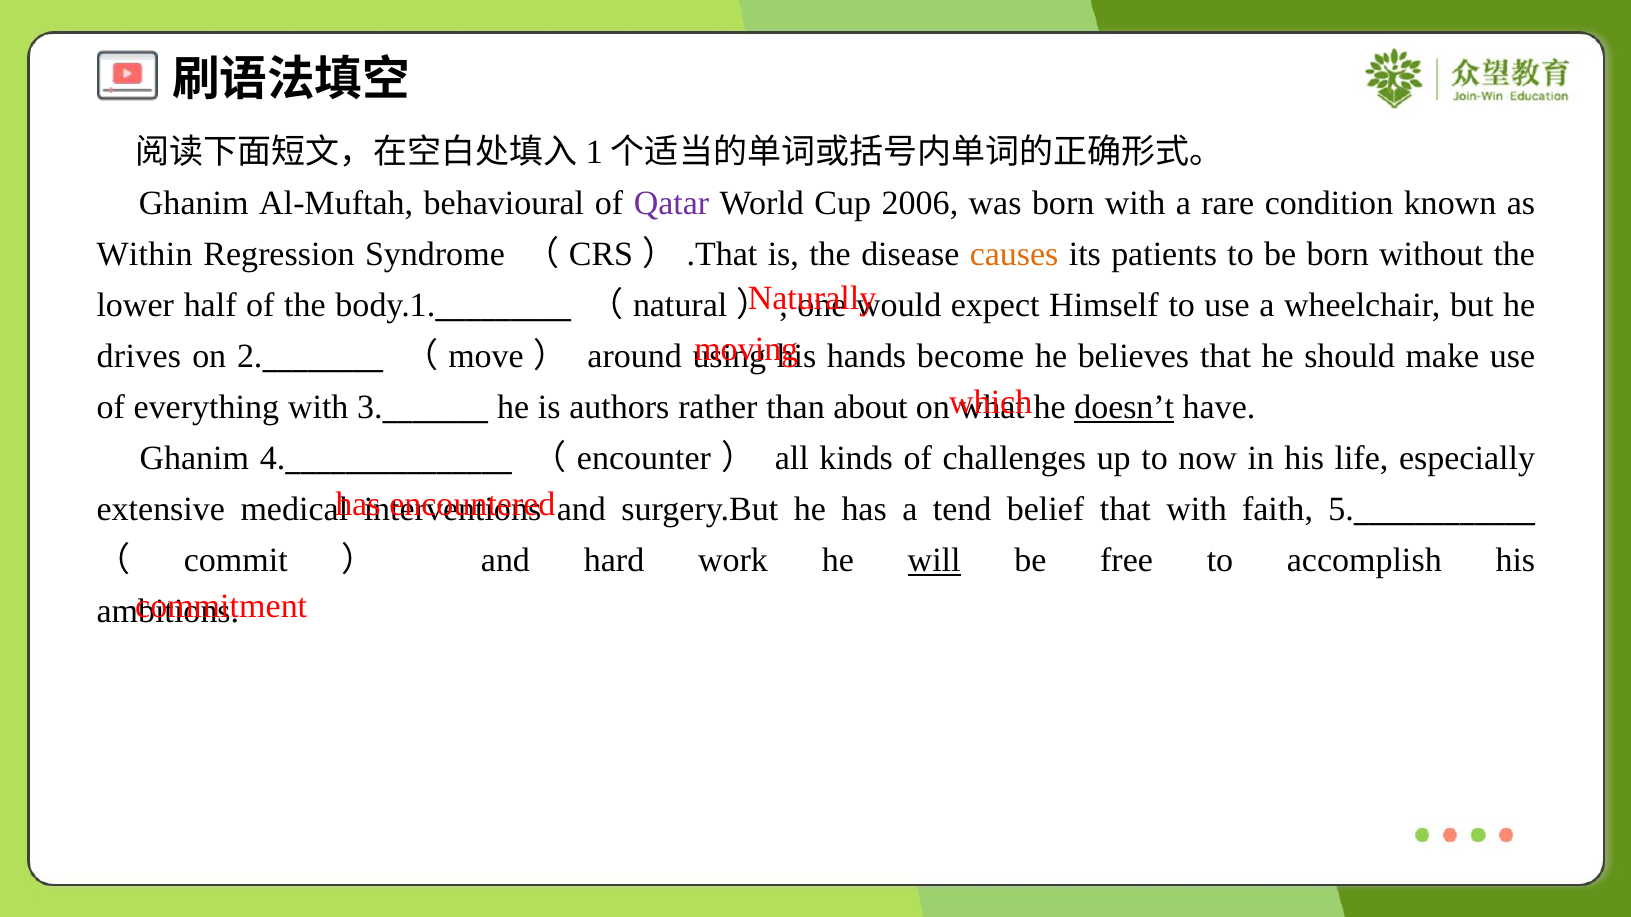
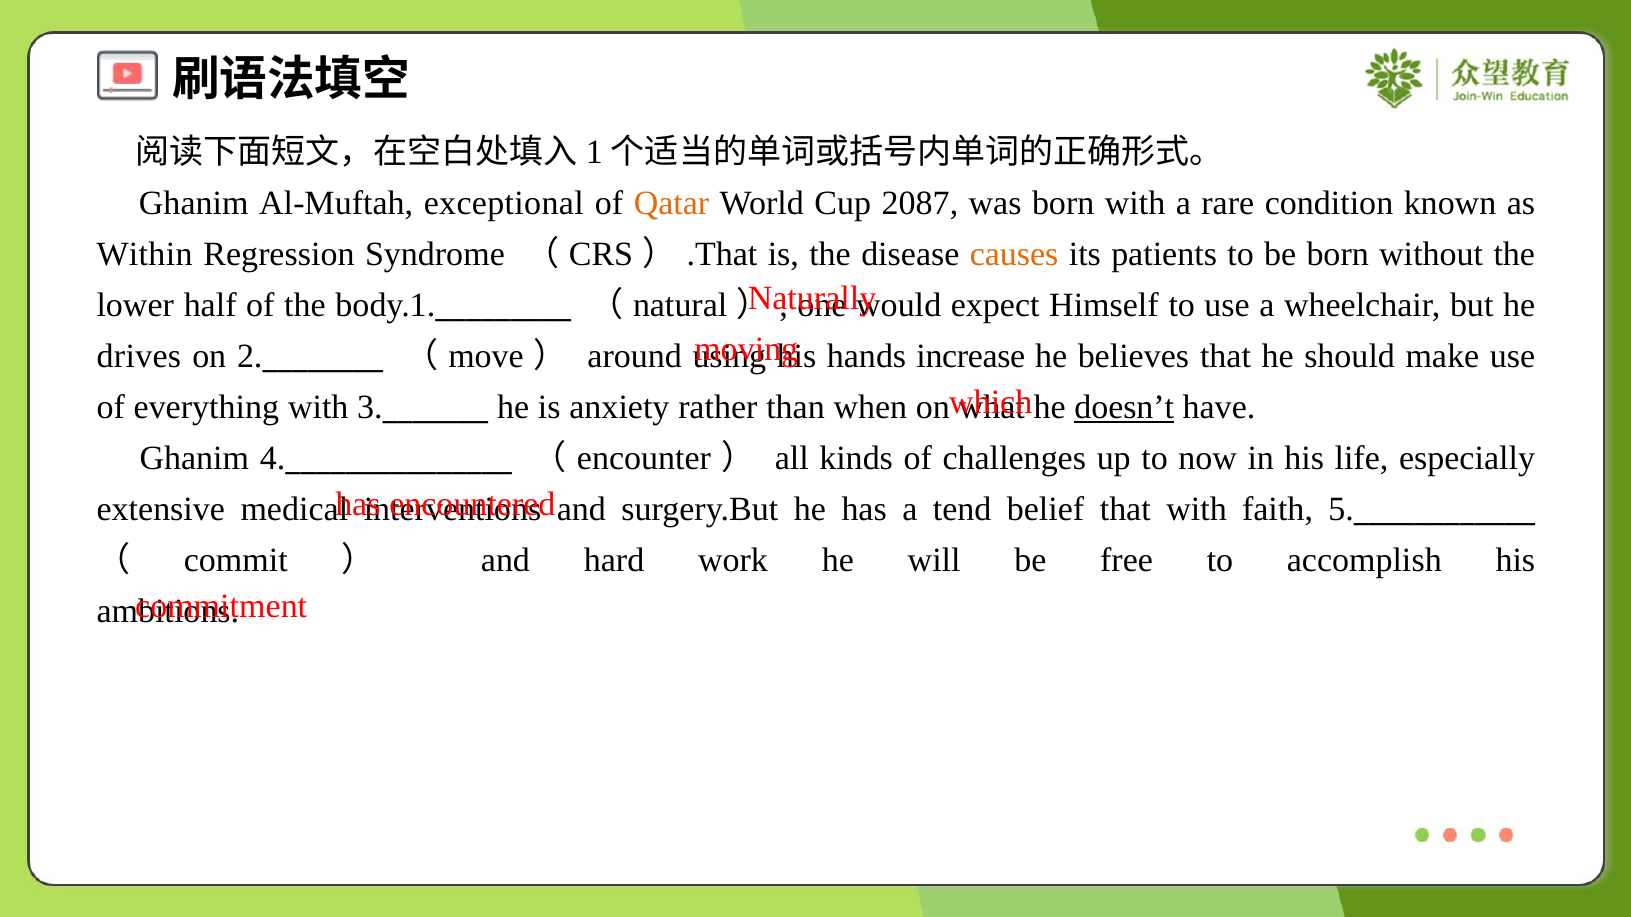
behavioural: behavioural -> exceptional
Qatar colour: purple -> orange
2006: 2006 -> 2087
become: become -> increase
authors: authors -> anxiety
about: about -> when
will underline: present -> none
